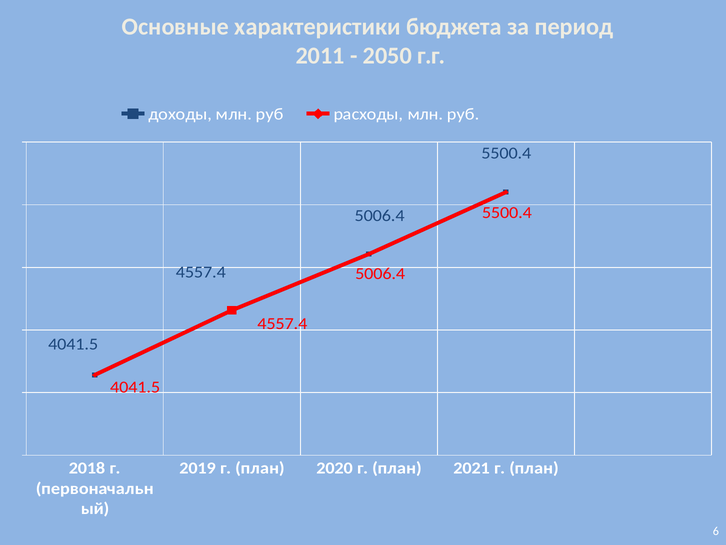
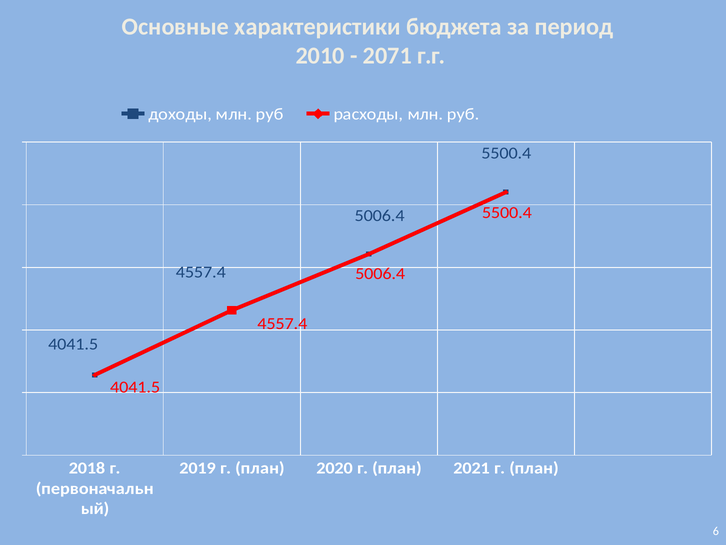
2011: 2011 -> 2010
2050: 2050 -> 2071
